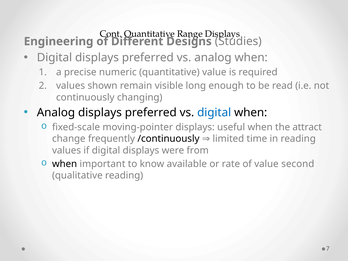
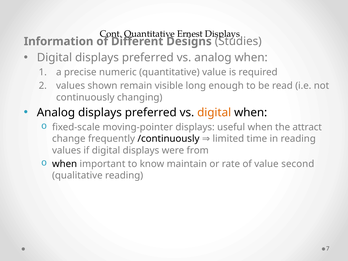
Range: Range -> Ernest
Engineering: Engineering -> Information
digital at (214, 113) colour: blue -> orange
available: available -> maintain
